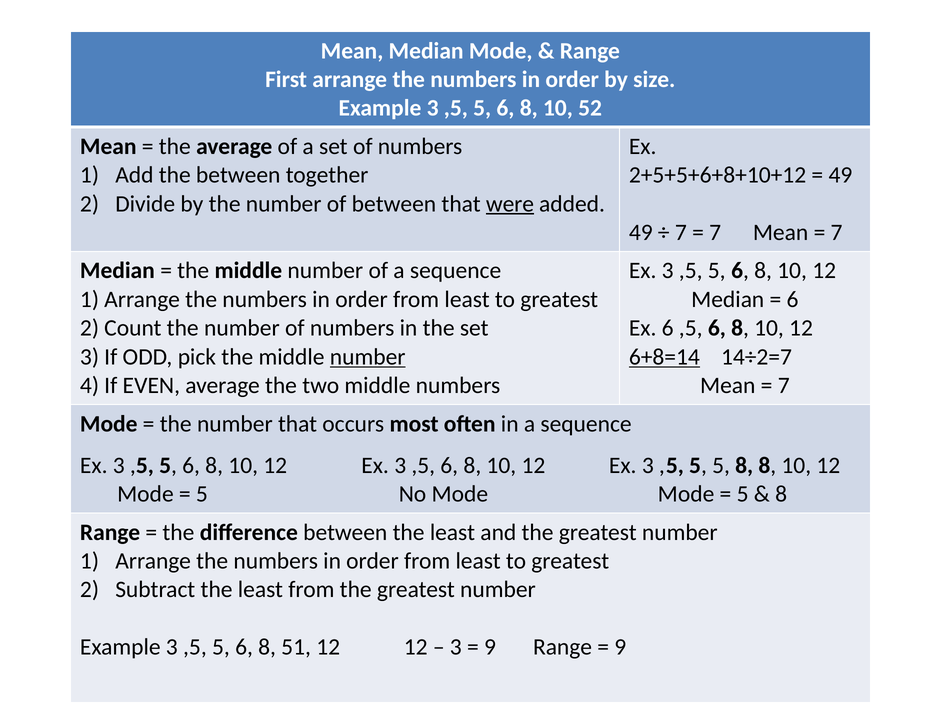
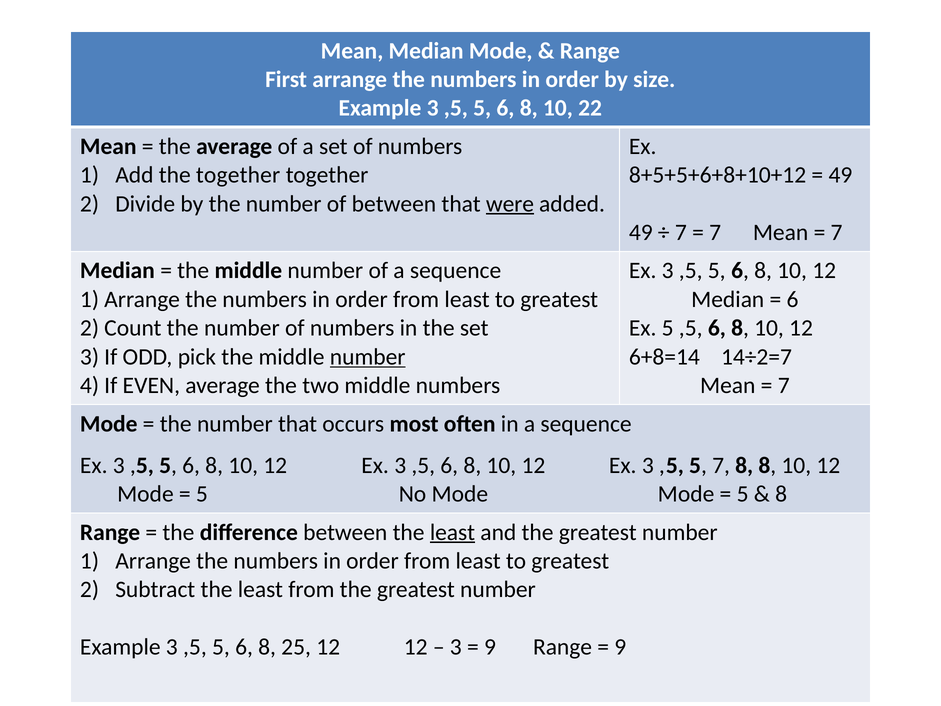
52: 52 -> 22
the between: between -> together
2+5+5+6+8+10+12: 2+5+5+6+8+10+12 -> 8+5+5+6+8+10+12
Ex 6: 6 -> 5
6+8=14 underline: present -> none
5 5: 5 -> 7
least at (452, 532) underline: none -> present
51: 51 -> 25
